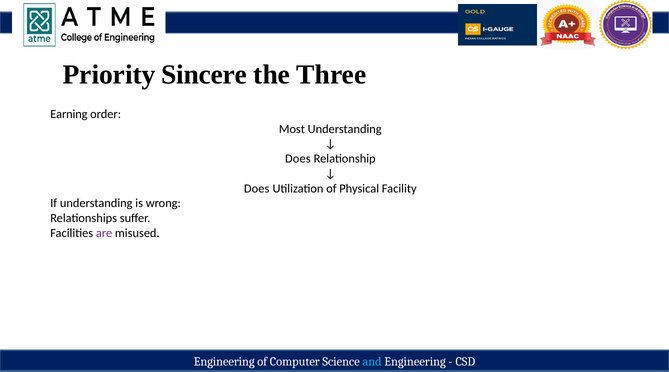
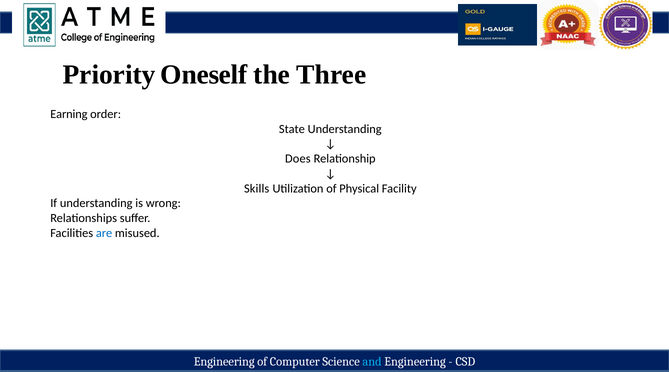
Sincere: Sincere -> Oneself
Most: Most -> State
Does at (257, 188): Does -> Skills
are colour: purple -> blue
